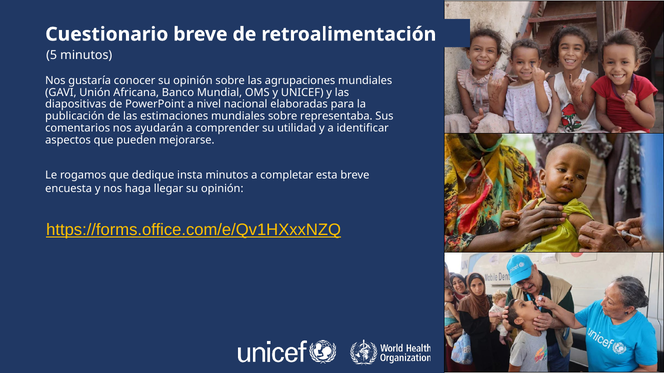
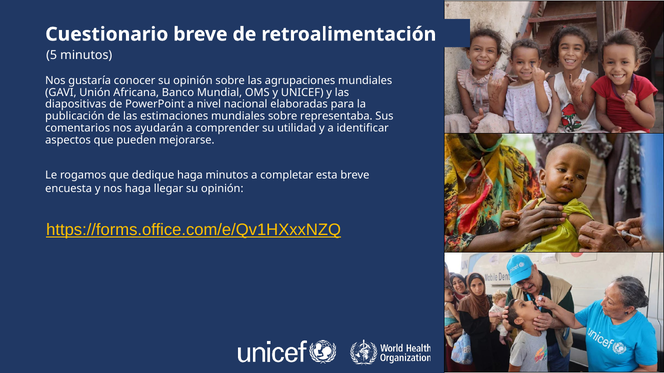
dedique insta: insta -> haga
